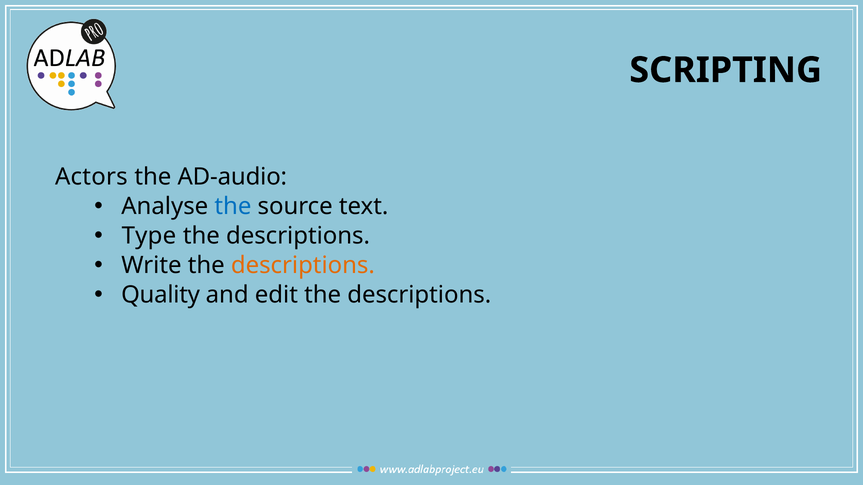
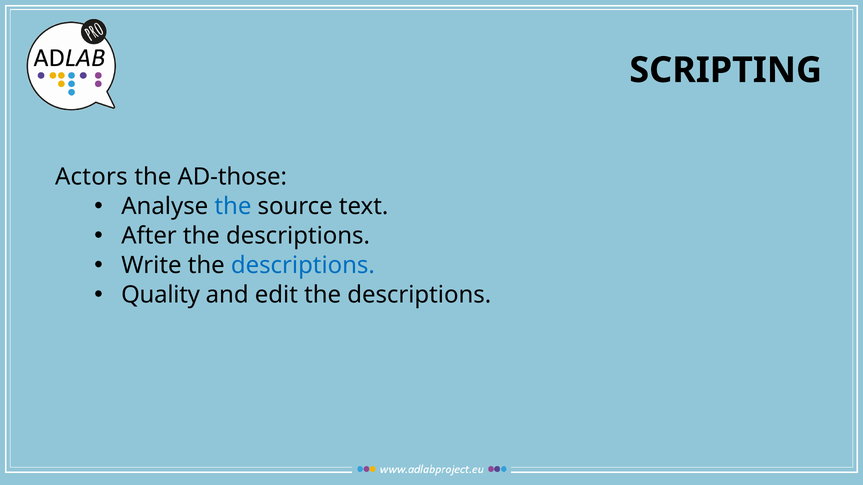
AD-audio: AD-audio -> AD-those
Type: Type -> After
descriptions at (303, 266) colour: orange -> blue
